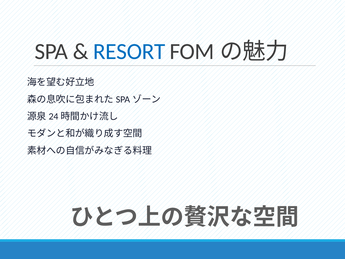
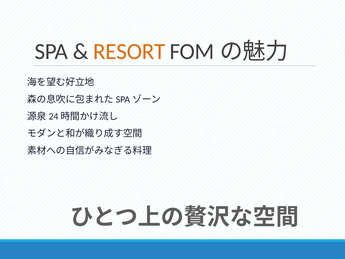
RESORT colour: blue -> orange
